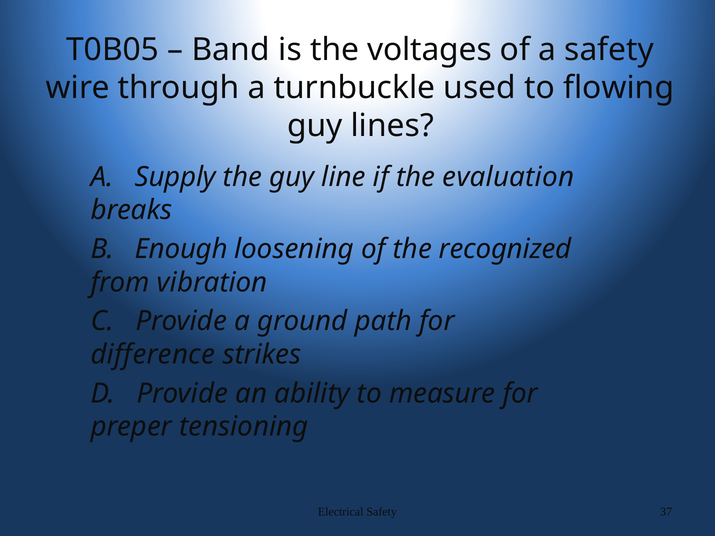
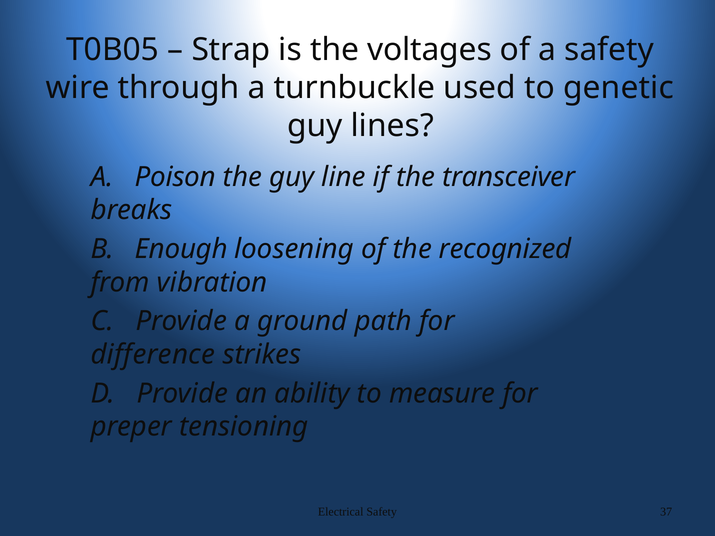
Band: Band -> Strap
flowing: flowing -> genetic
Supply: Supply -> Poison
evaluation: evaluation -> transceiver
